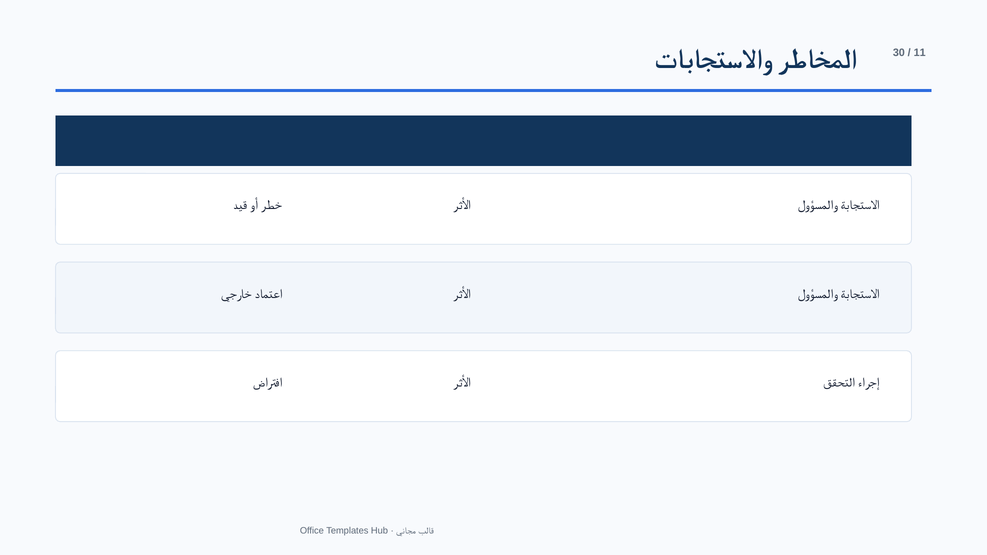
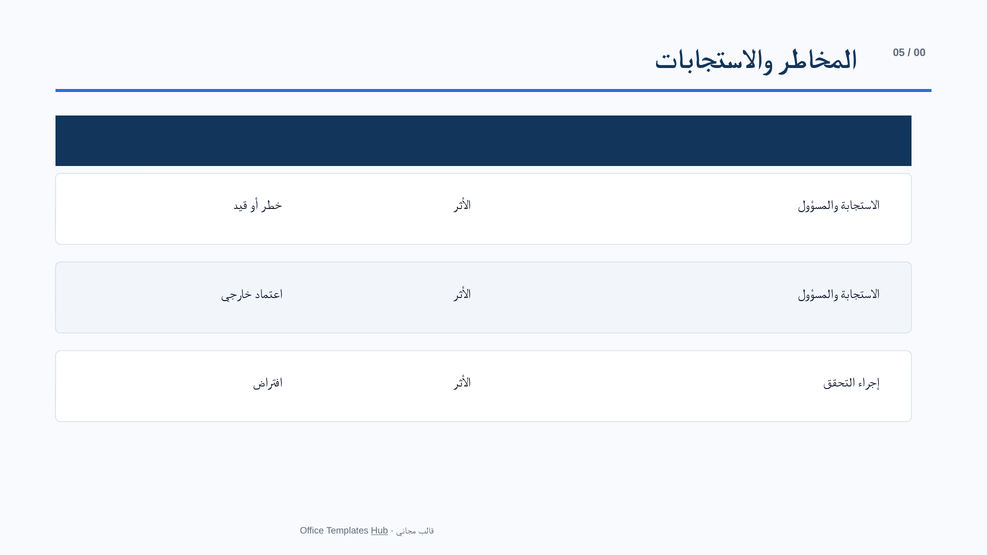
30: 30 -> 05
11: 11 -> 00
Hub underline: none -> present
